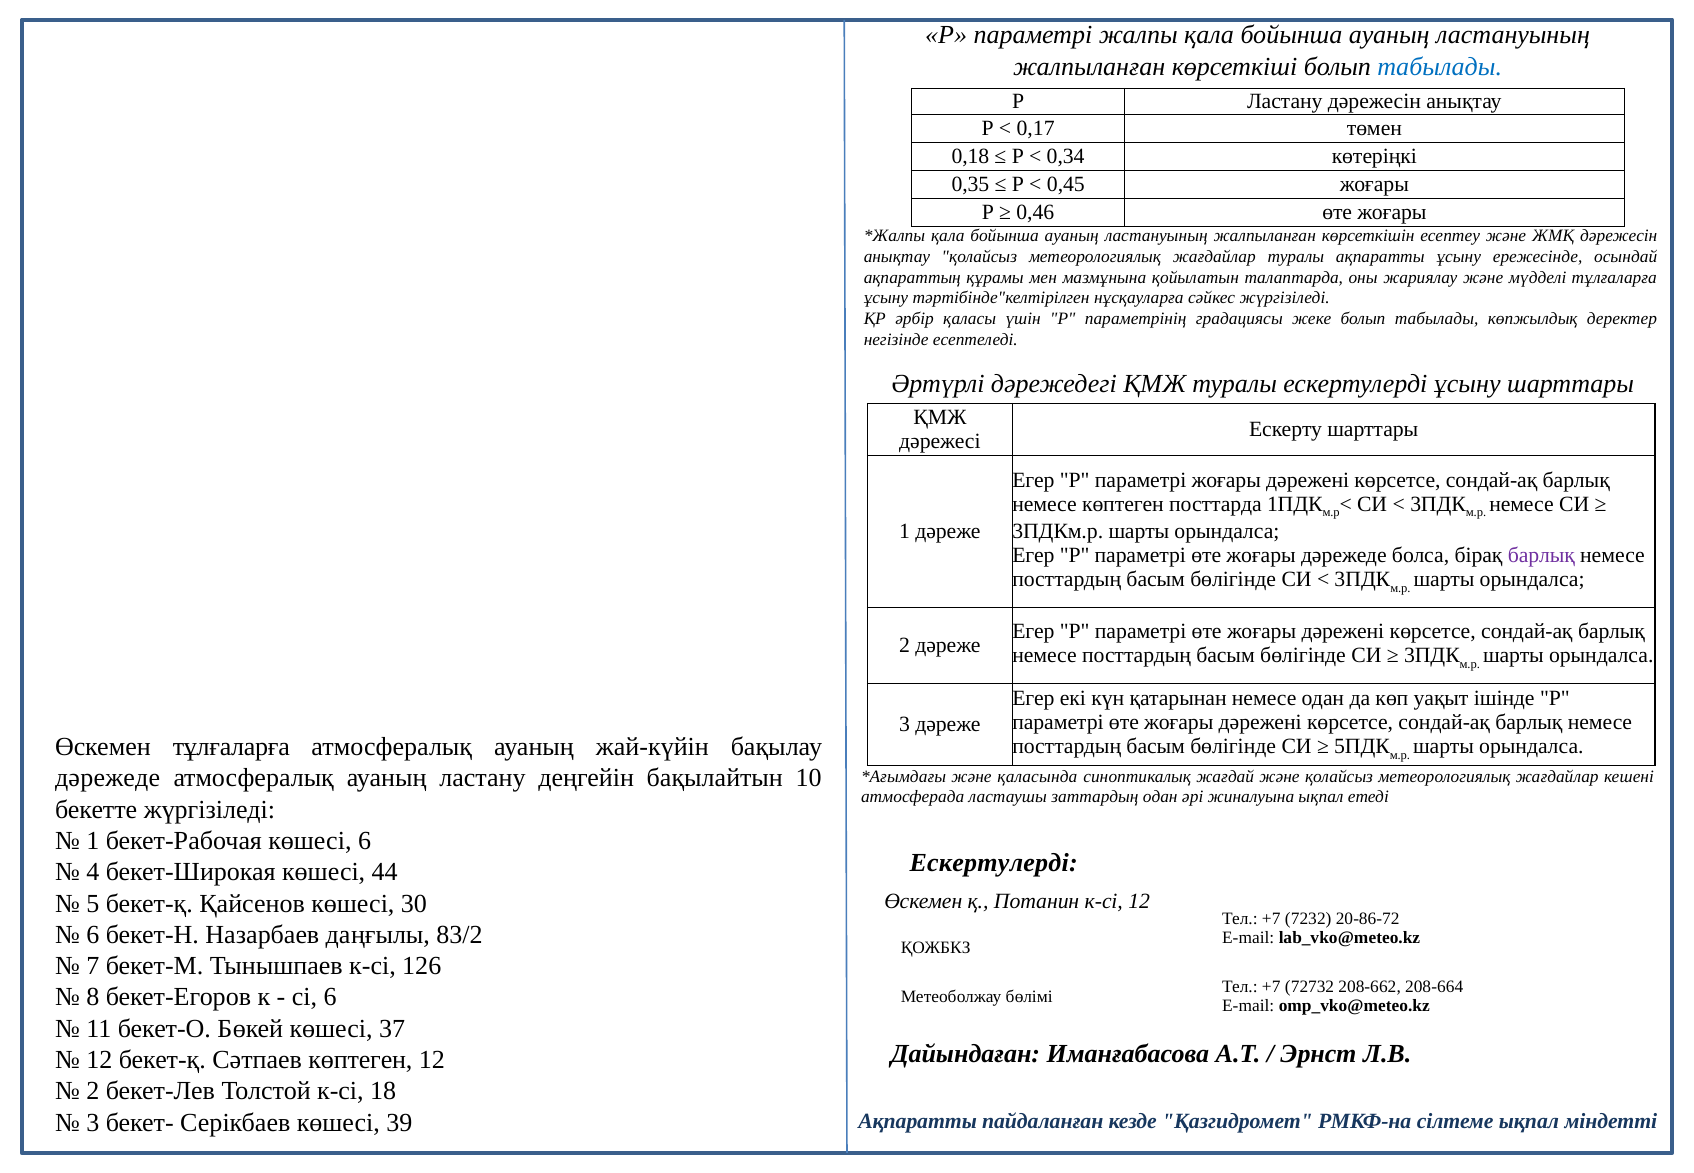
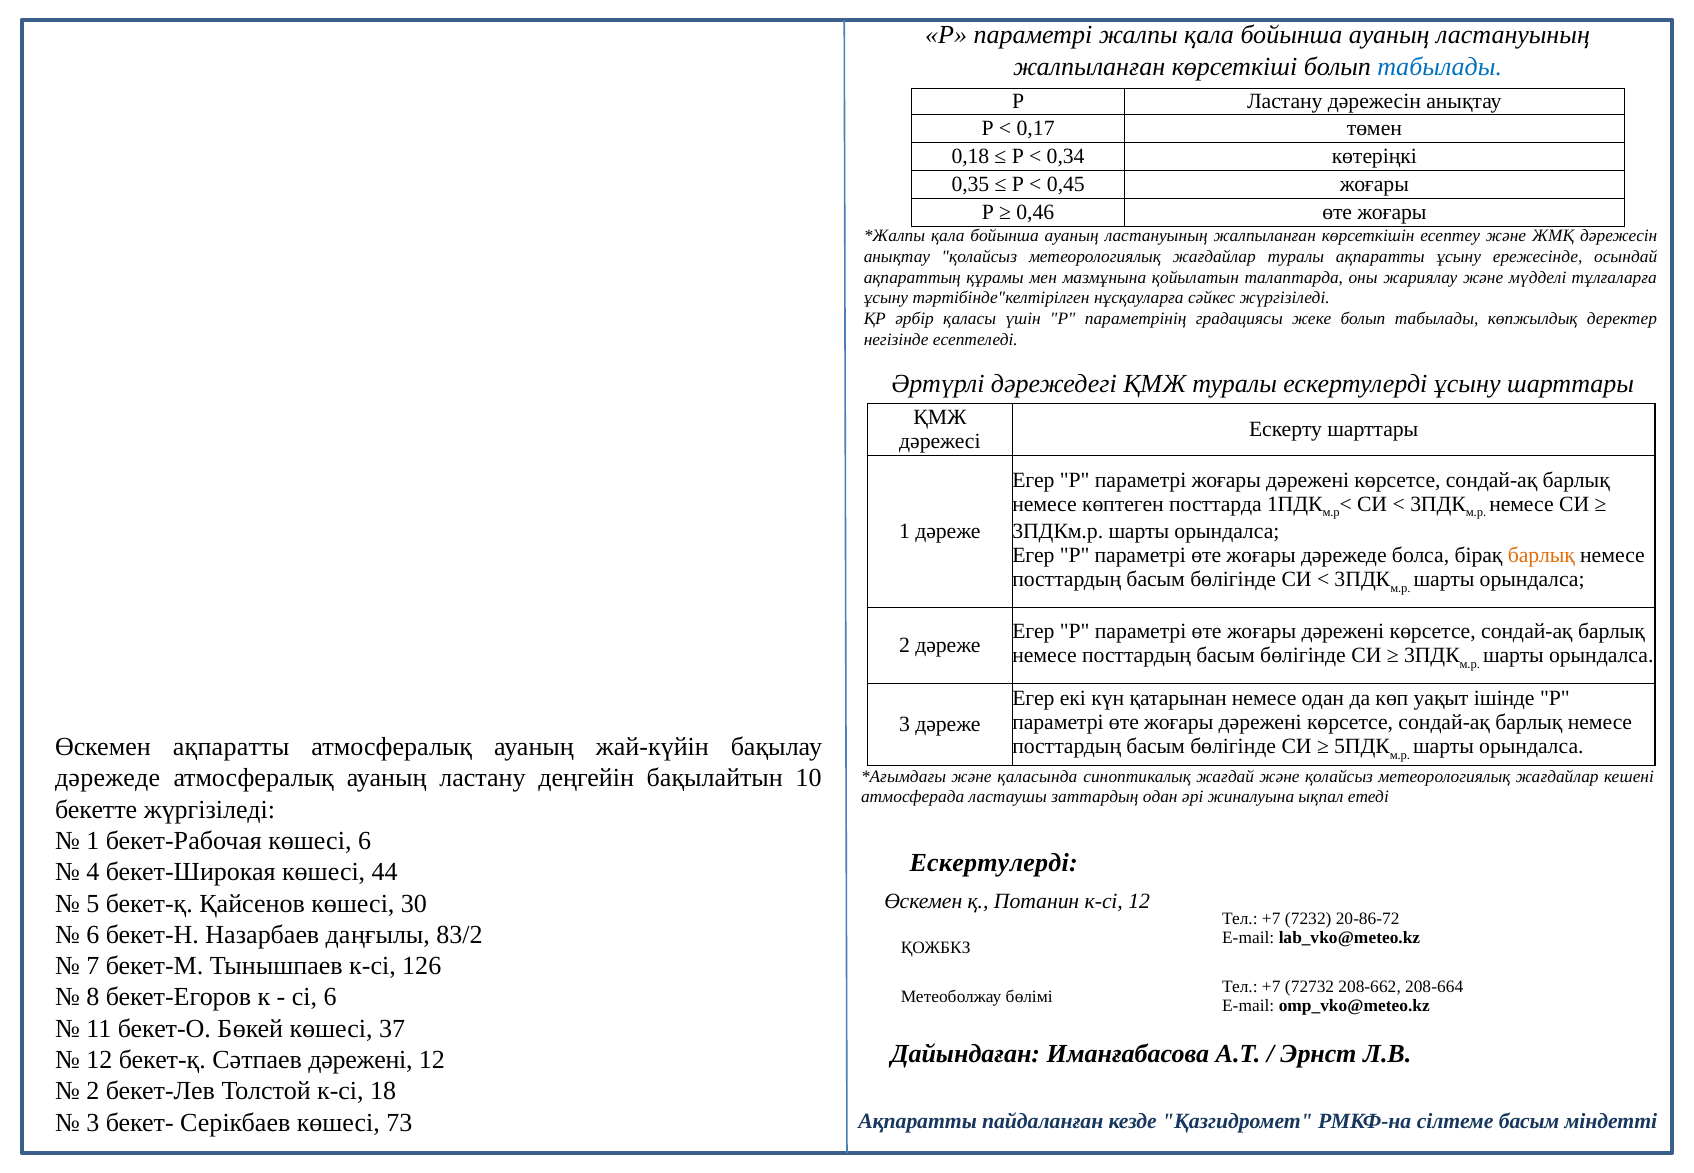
барлық at (1541, 555) colour: purple -> orange
Өскемен тұлғаларға: тұлғаларға -> ақпаратты
Сәтпаев көптеген: көптеген -> дәрежені
39: 39 -> 73
сілтеме ықпал: ықпал -> басым
